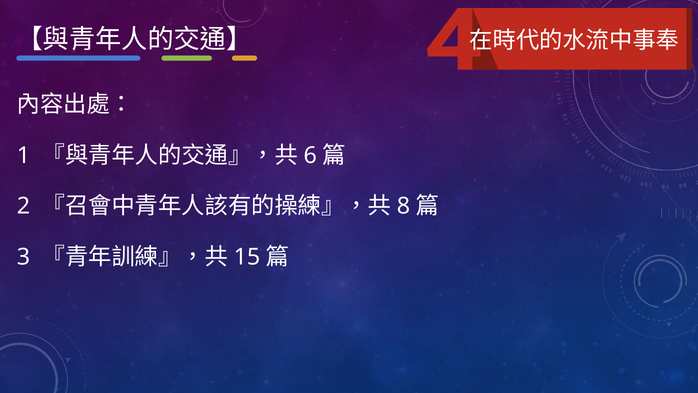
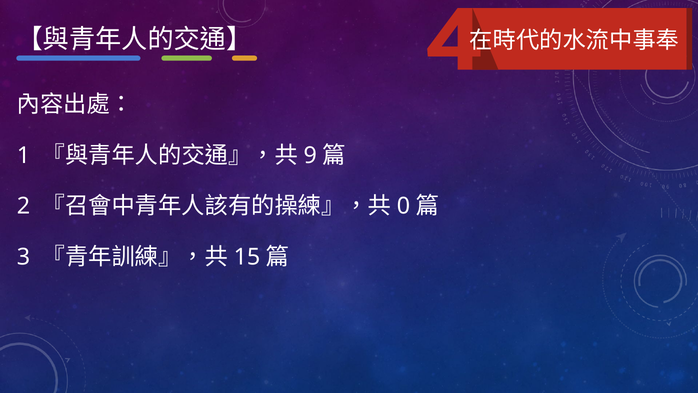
6: 6 -> 9
8: 8 -> 0
